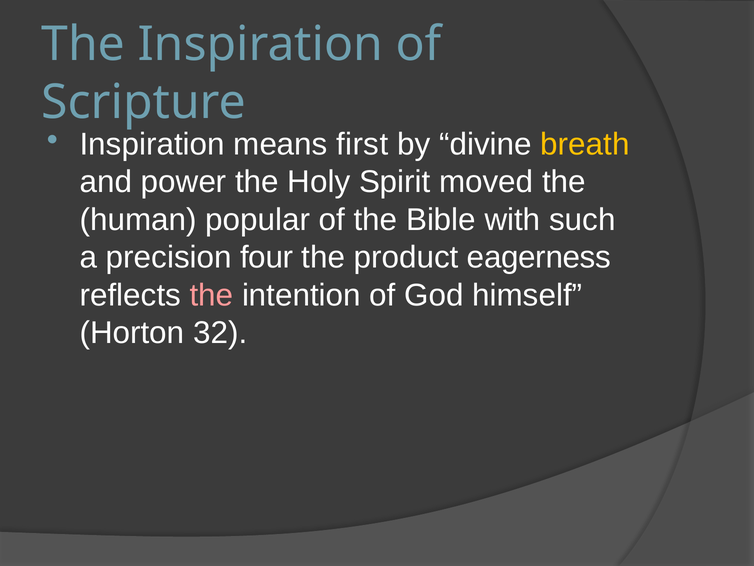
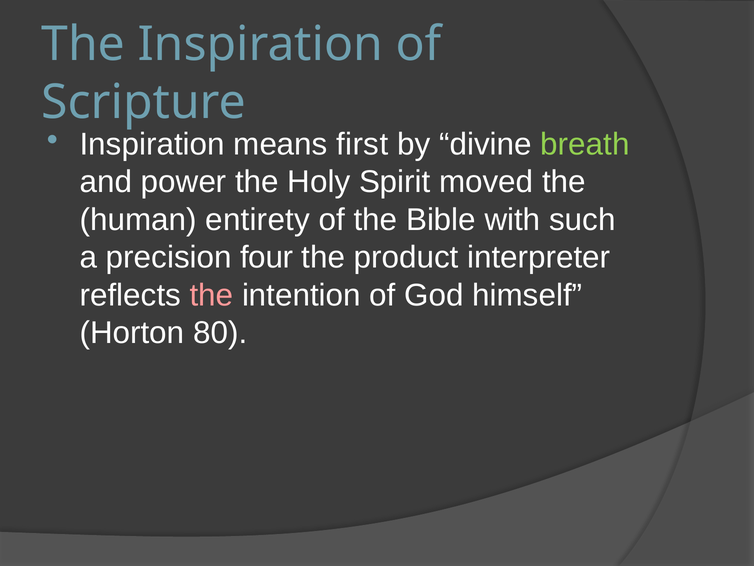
breath colour: yellow -> light green
popular: popular -> entirety
eagerness: eagerness -> interpreter
32: 32 -> 80
